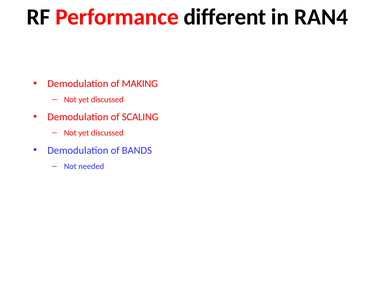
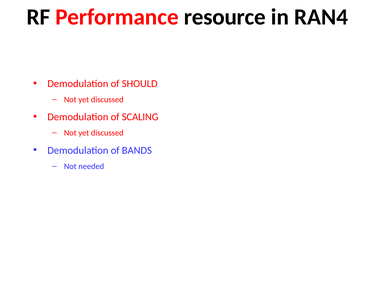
different: different -> resource
MAKING: MAKING -> SHOULD
